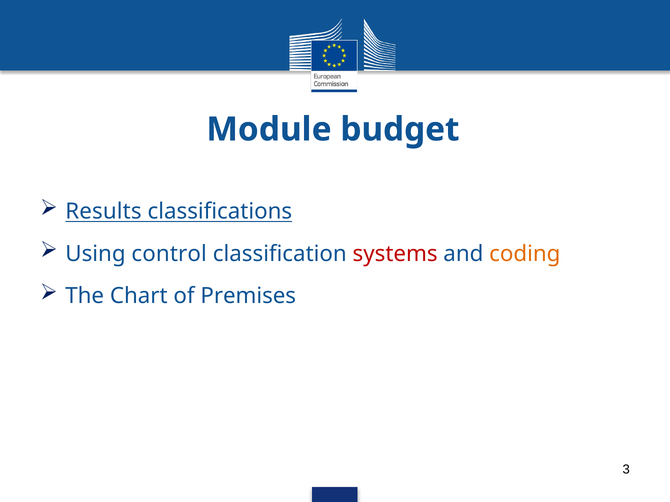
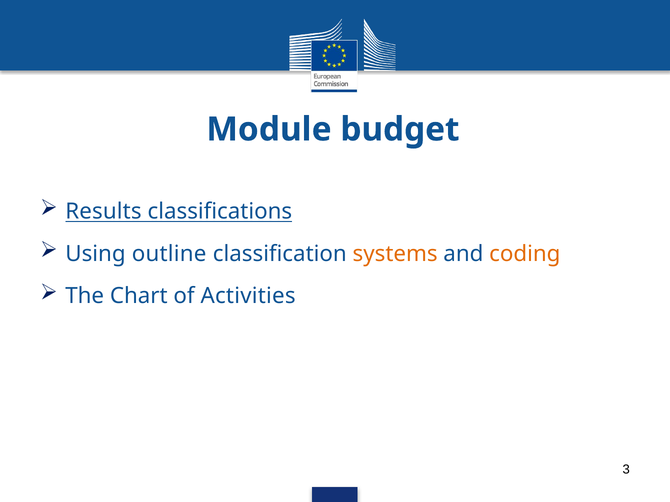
control: control -> outline
systems colour: red -> orange
Premises: Premises -> Activities
